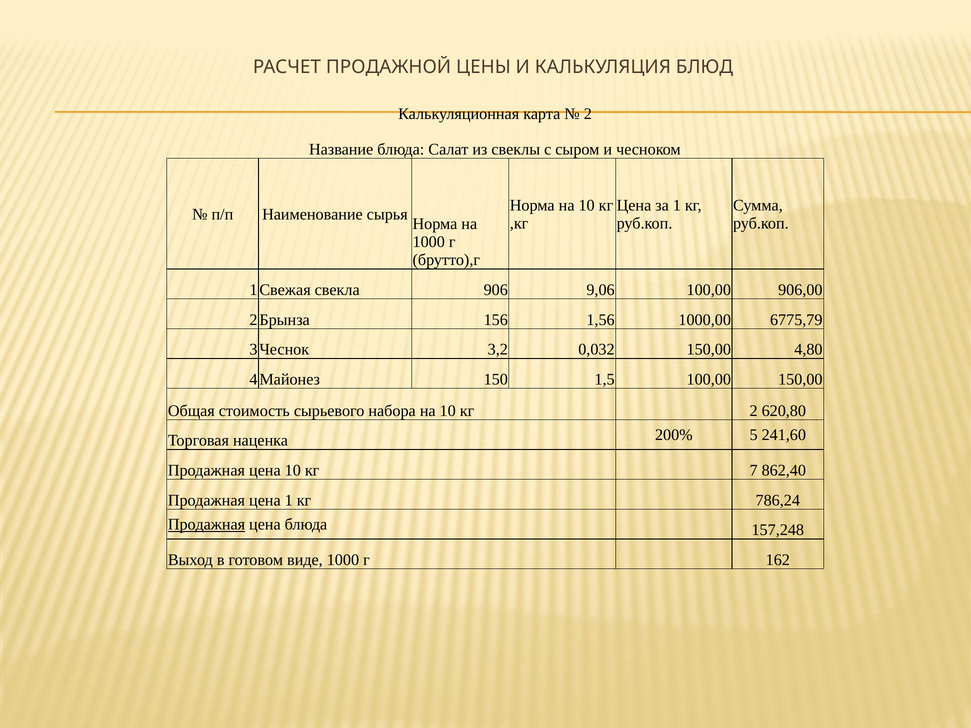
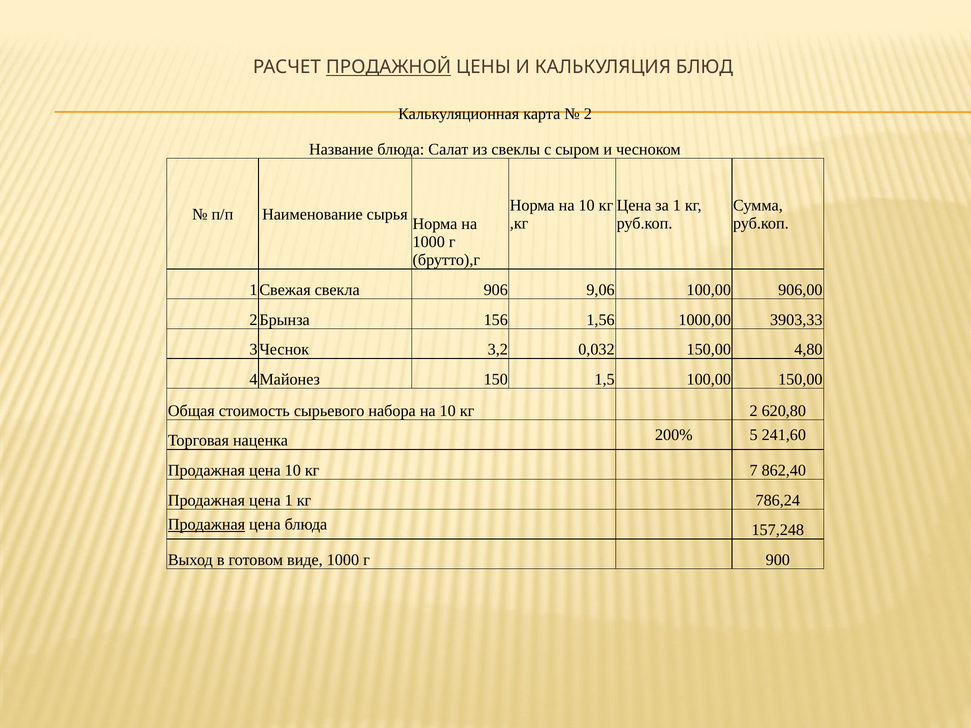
ПРОДАЖНОЙ underline: none -> present
6775,79: 6775,79 -> 3903,33
162: 162 -> 900
